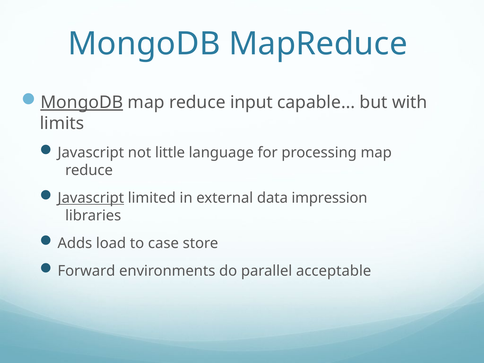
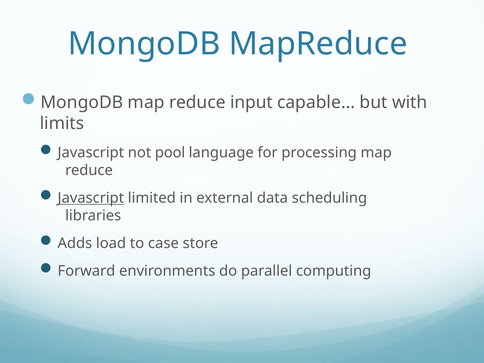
MongoDB at (82, 102) underline: present -> none
little: little -> pool
impression: impression -> scheduling
acceptable: acceptable -> computing
